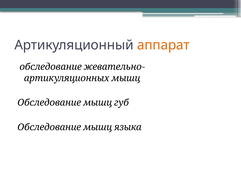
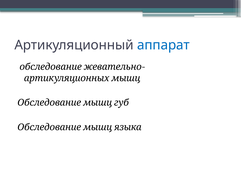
аппарат colour: orange -> blue
